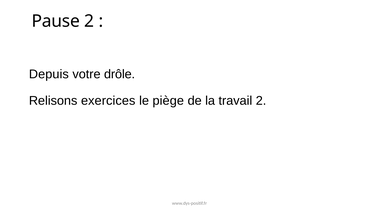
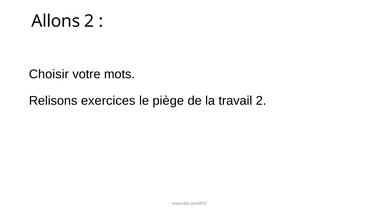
Pause: Pause -> Allons
Depuis: Depuis -> Choisir
drôle: drôle -> mots
